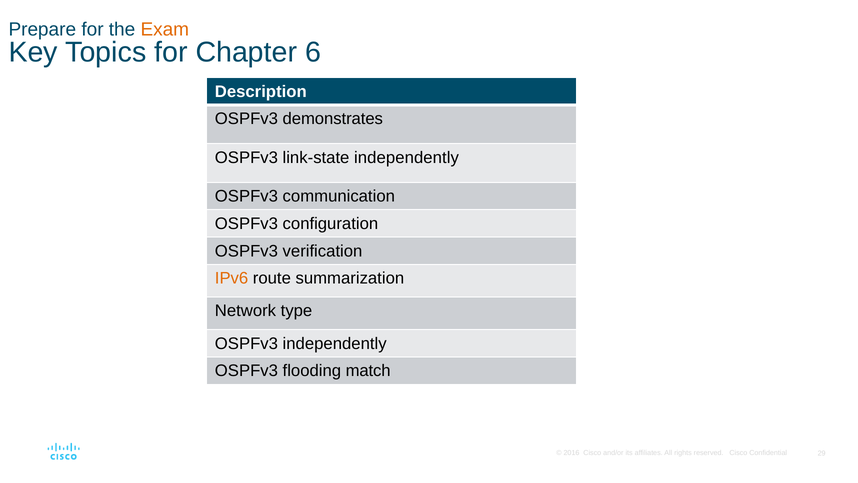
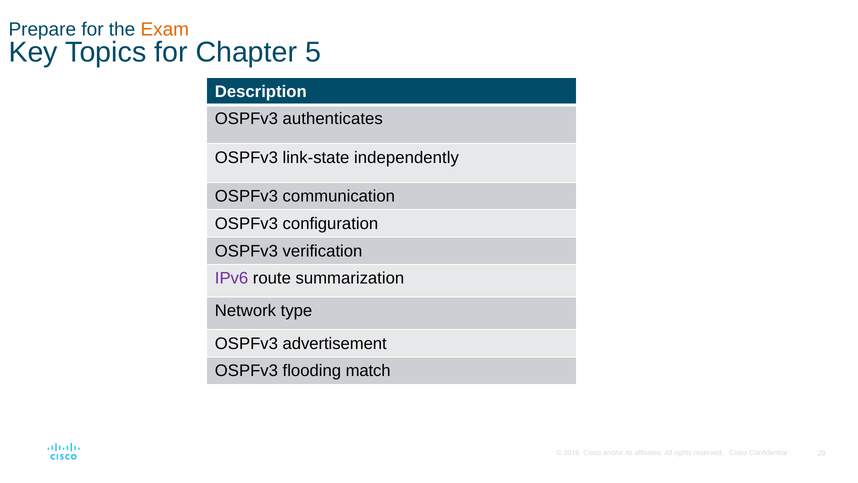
6: 6 -> 5
demonstrates: demonstrates -> authenticates
IPv6 colour: orange -> purple
OSPFv3 independently: independently -> advertisement
